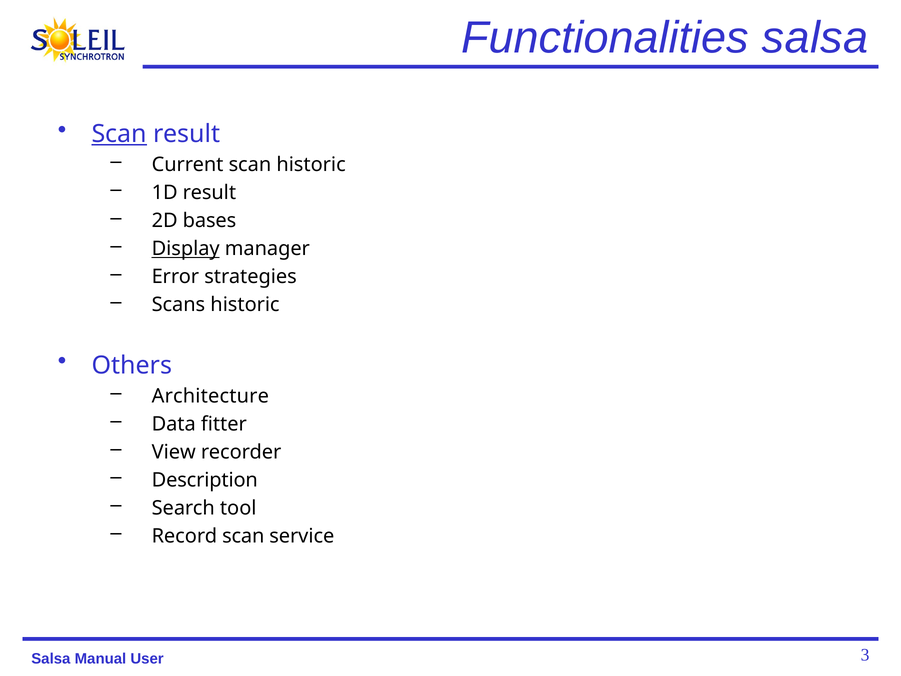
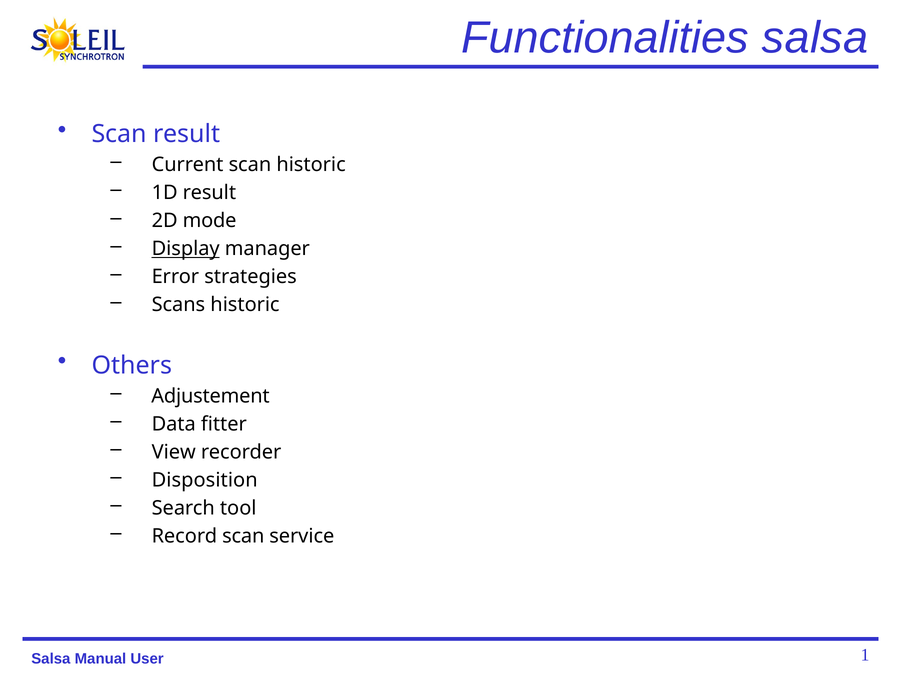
Scan at (119, 134) underline: present -> none
bases: bases -> mode
Architecture: Architecture -> Adjustement
Description: Description -> Disposition
3: 3 -> 1
